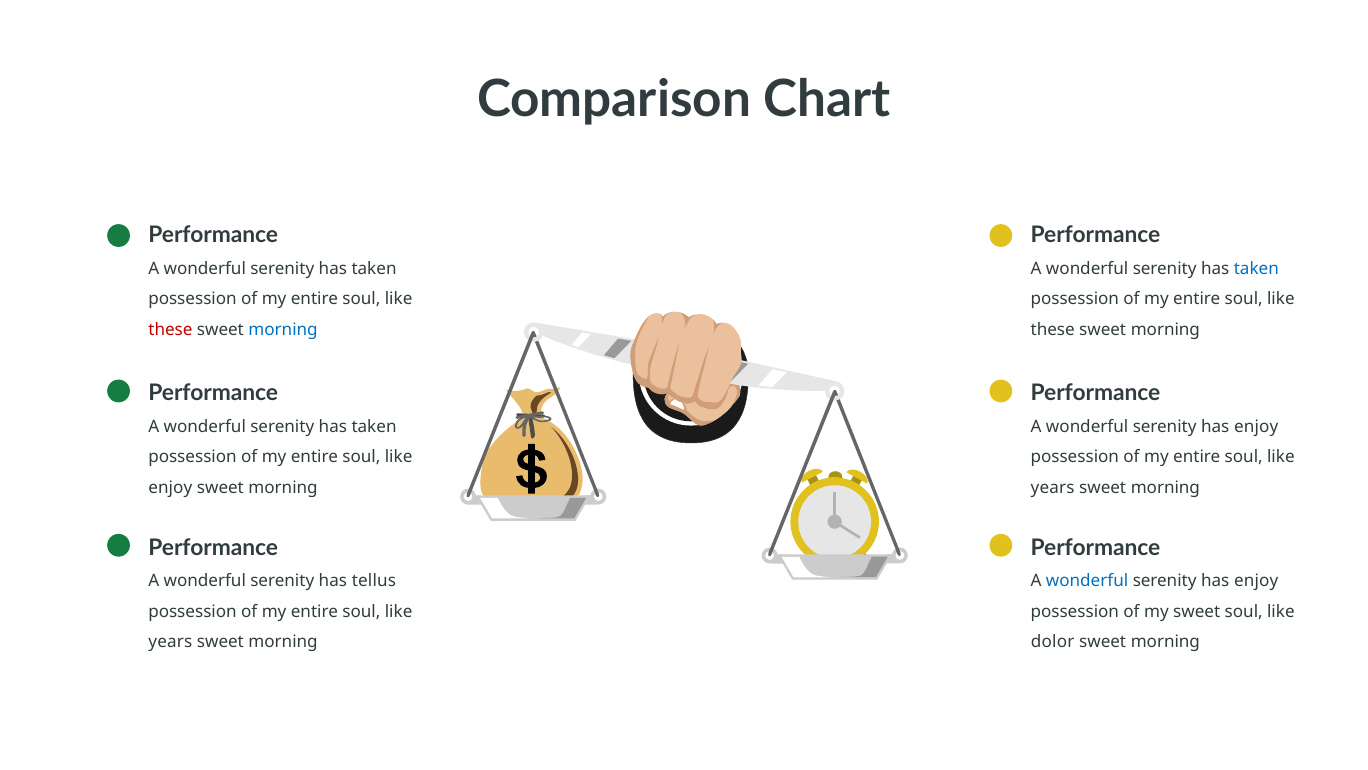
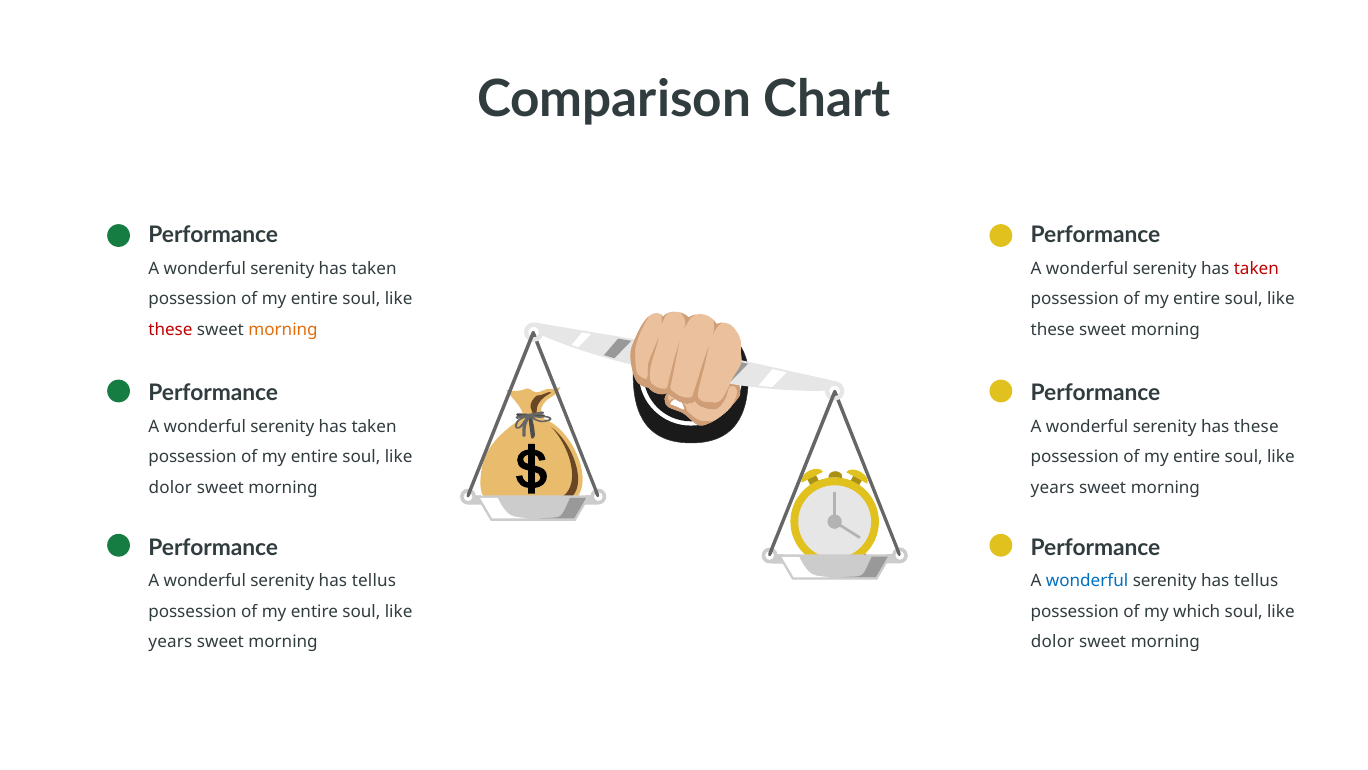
taken at (1256, 268) colour: blue -> red
morning at (283, 330) colour: blue -> orange
enjoy at (1256, 426): enjoy -> these
enjoy at (170, 488): enjoy -> dolor
enjoy at (1256, 580): enjoy -> tellus
my sweet: sweet -> which
